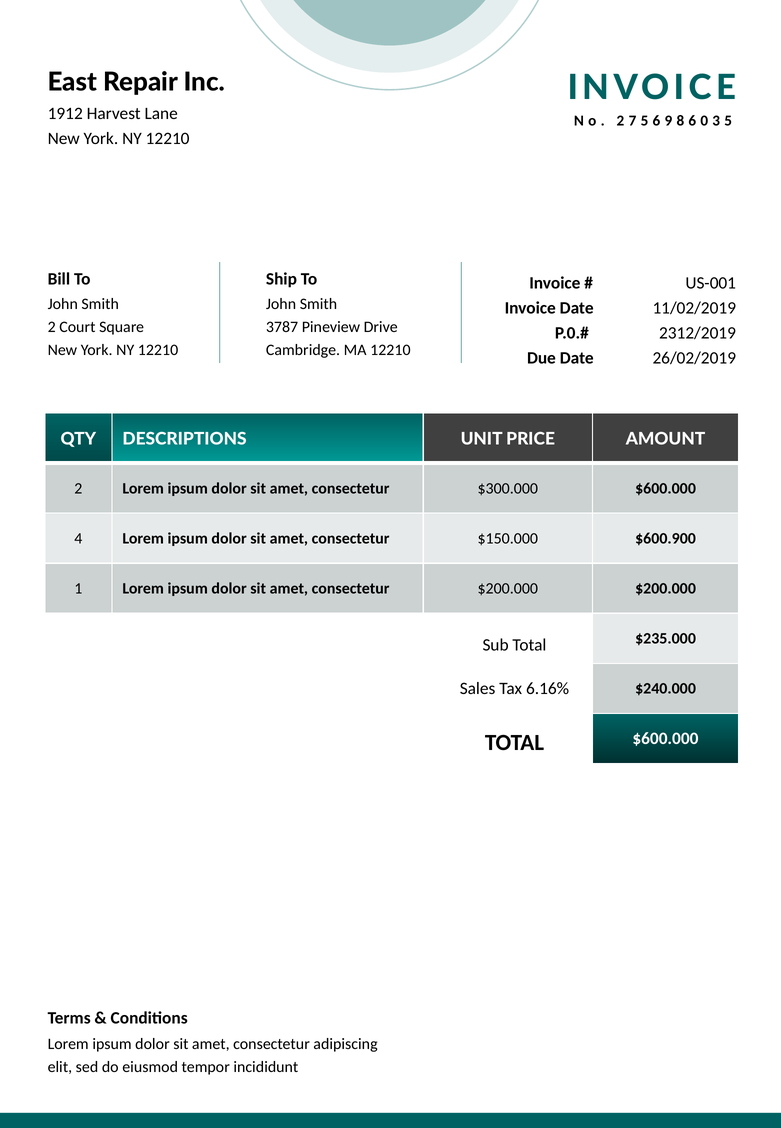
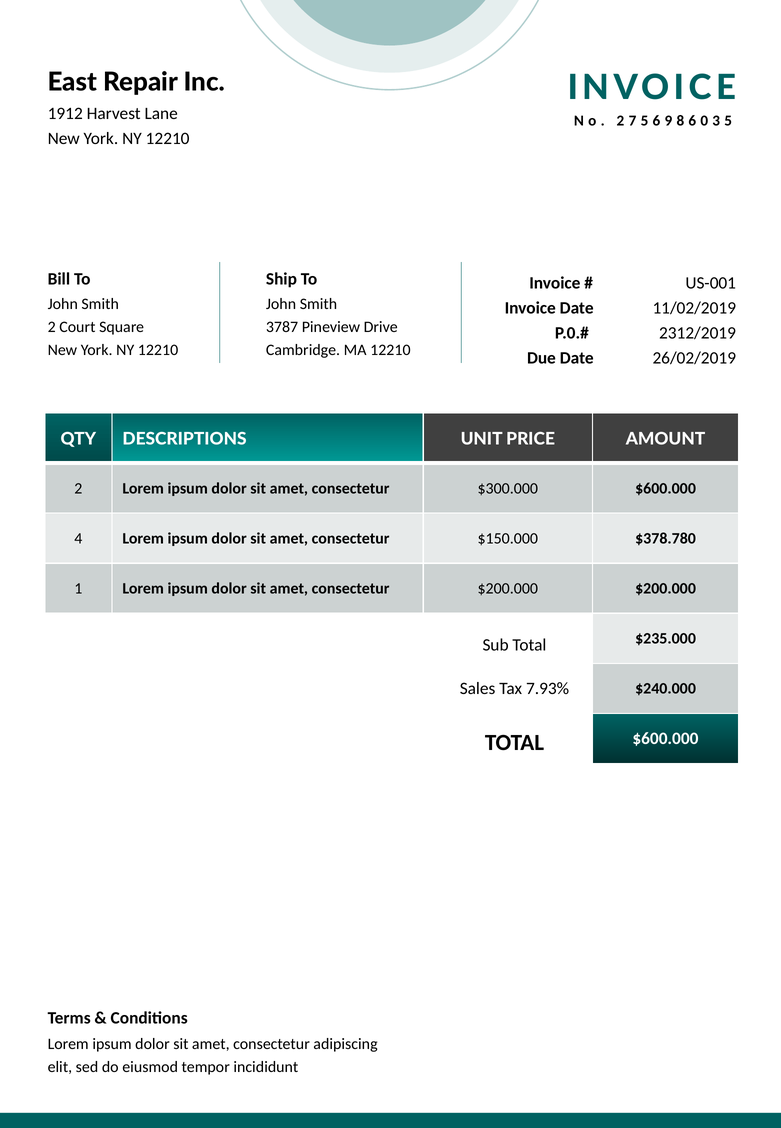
$600.900: $600.900 -> $378.780
6.16%: 6.16% -> 7.93%
